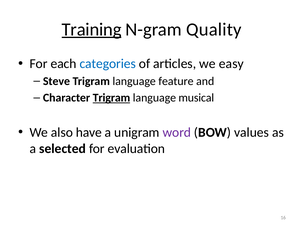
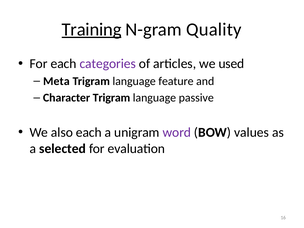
categories colour: blue -> purple
easy: easy -> used
Steve: Steve -> Meta
Trigram at (111, 98) underline: present -> none
musical: musical -> passive
also have: have -> each
